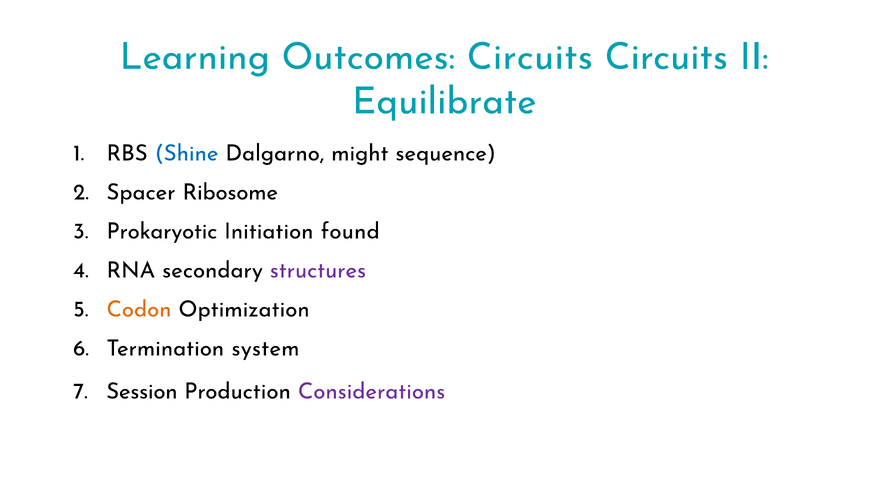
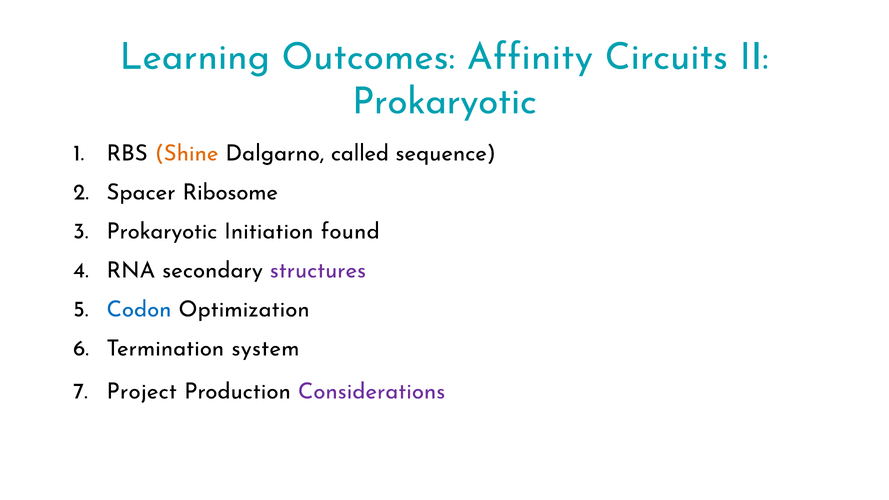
Outcomes Circuits: Circuits -> Affinity
Equilibrate at (444, 101): Equilibrate -> Prokaryotic
Shine colour: blue -> orange
might: might -> called
Codon colour: orange -> blue
Session: Session -> Project
